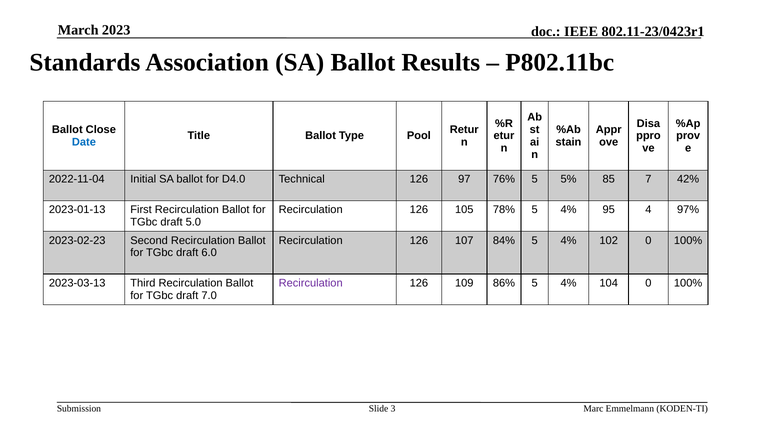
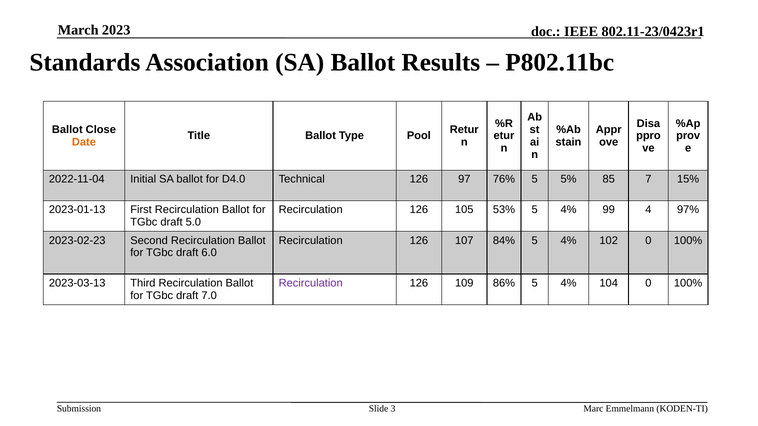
Date colour: blue -> orange
42%: 42% -> 15%
78%: 78% -> 53%
95: 95 -> 99
